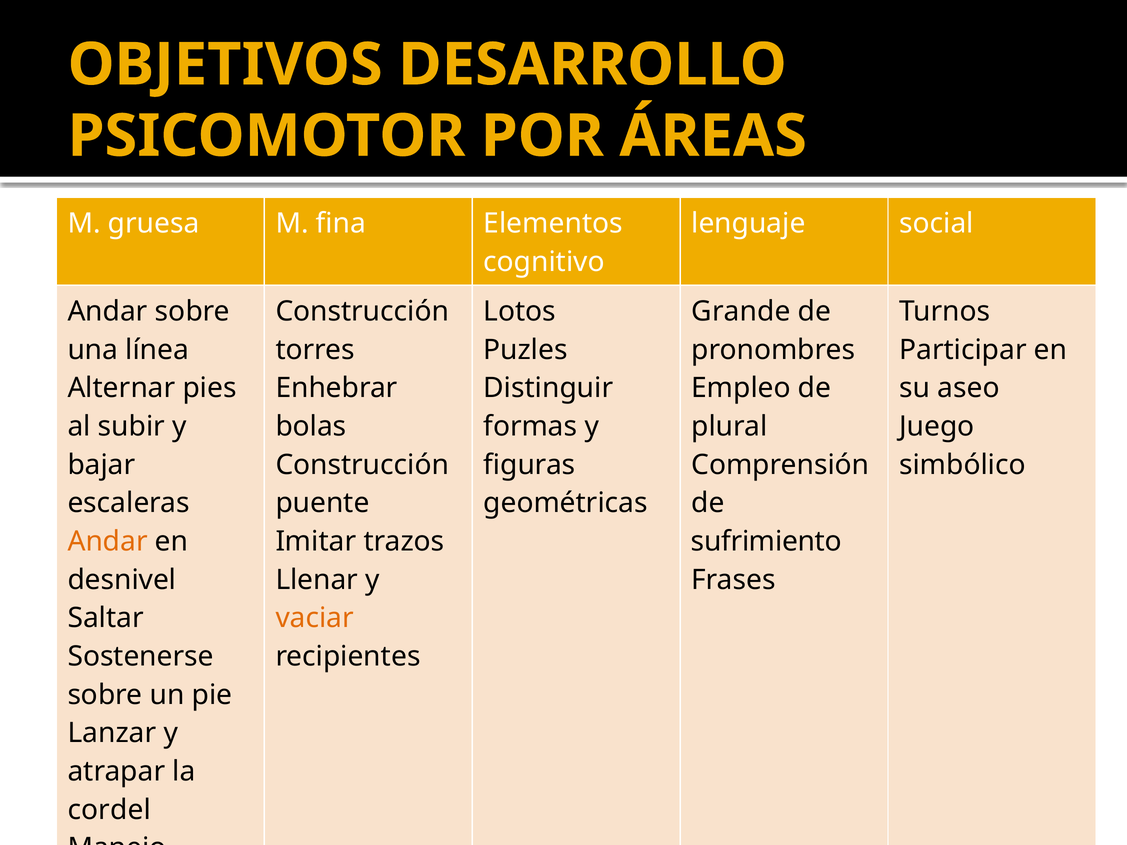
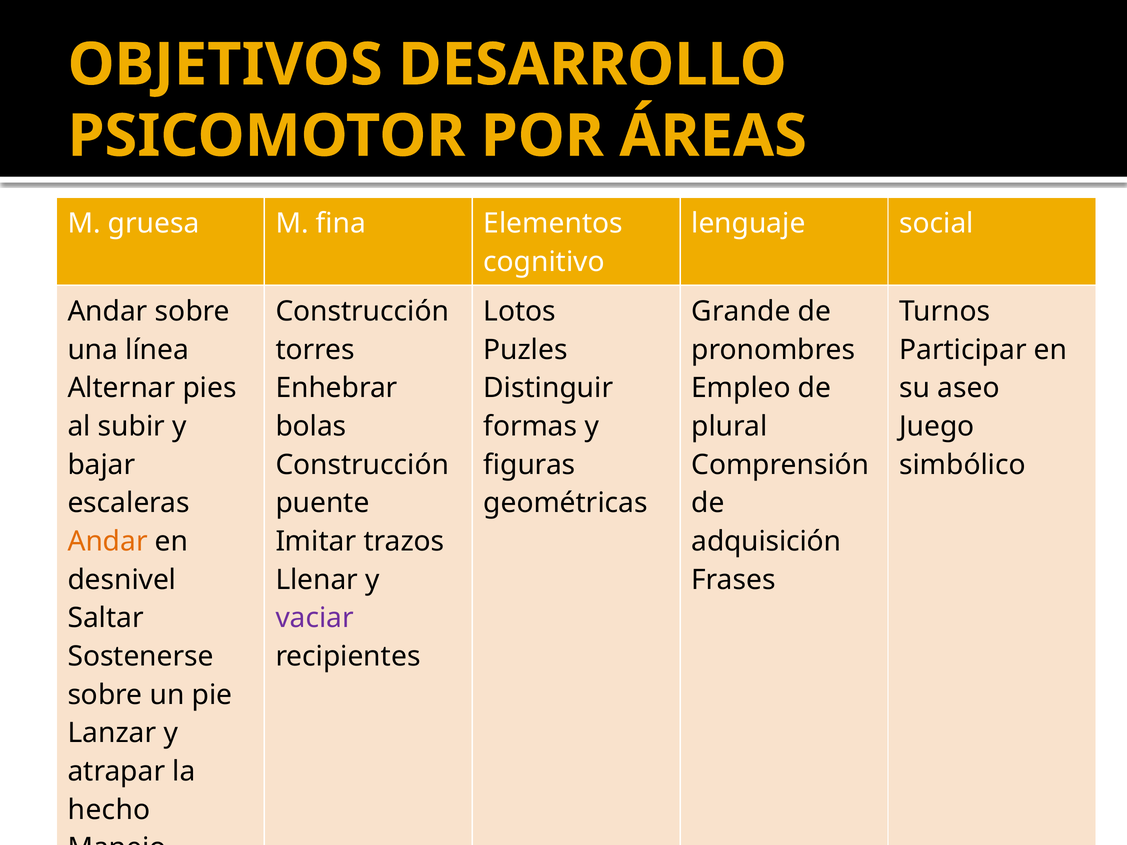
sufrimiento: sufrimiento -> adquisición
vaciar colour: orange -> purple
cordel: cordel -> hecho
